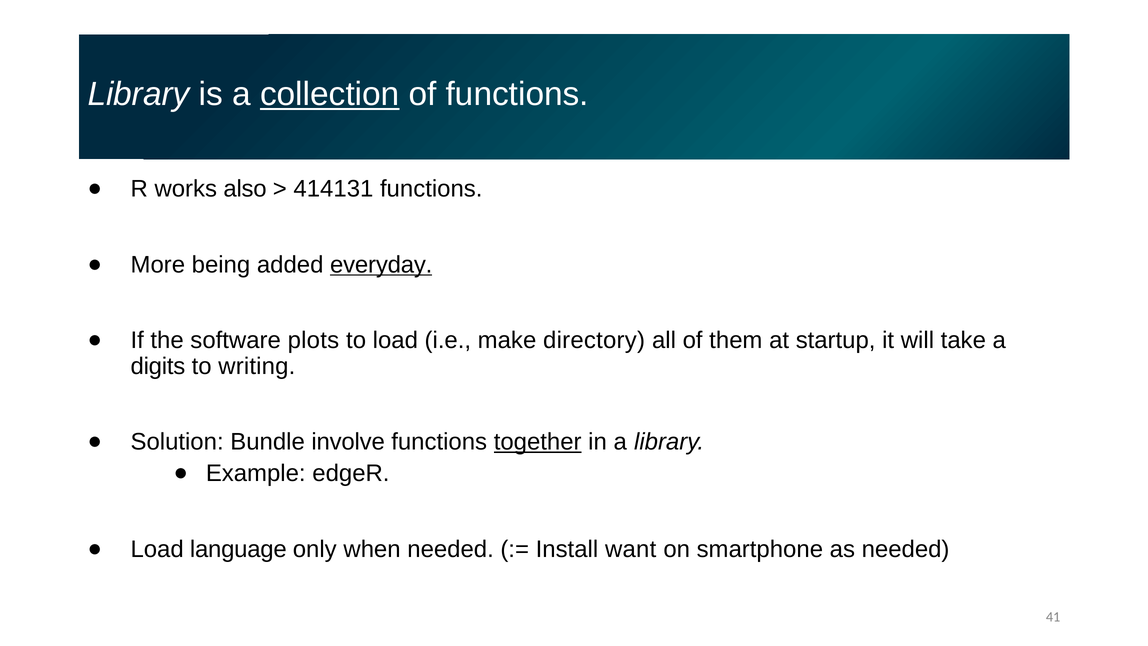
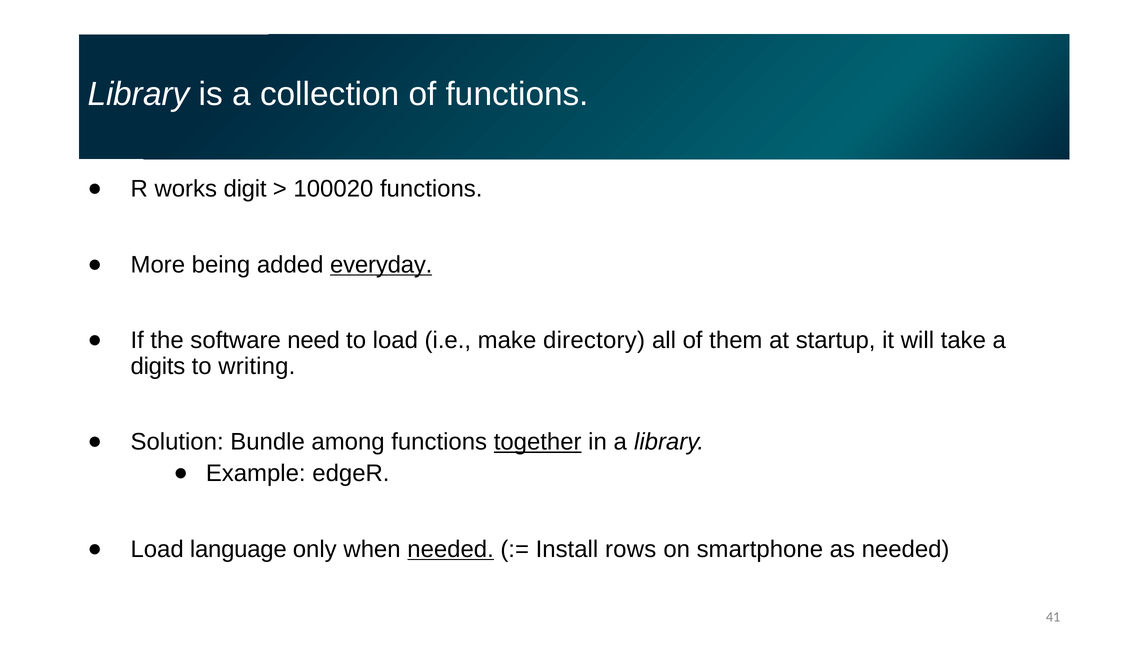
collection underline: present -> none
also: also -> digit
414131: 414131 -> 100020
plots: plots -> need
involve: involve -> among
needed at (451, 549) underline: none -> present
want: want -> rows
